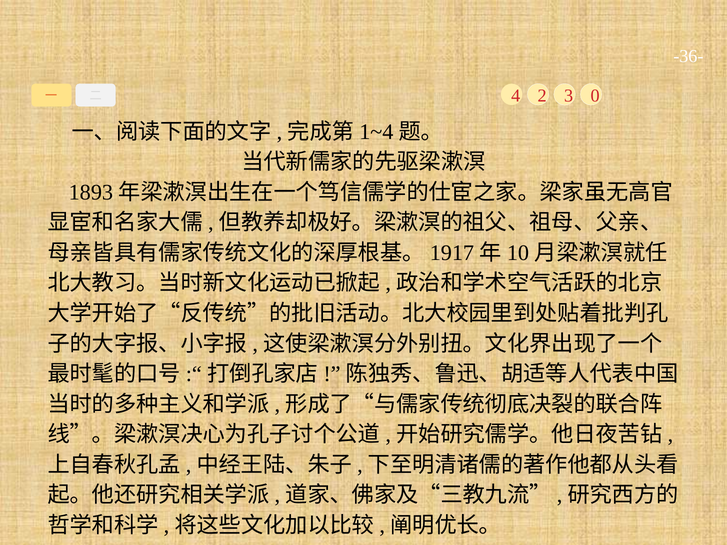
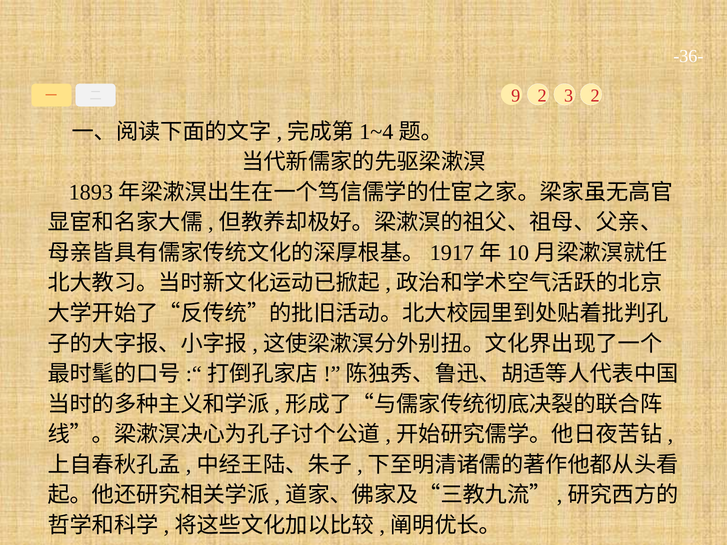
4: 4 -> 9
3 0: 0 -> 2
